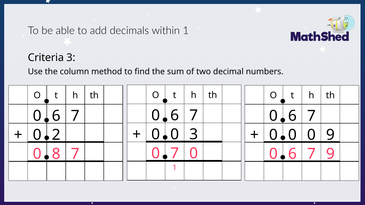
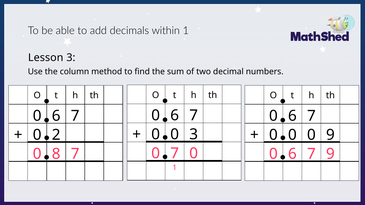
Criteria: Criteria -> Lesson
